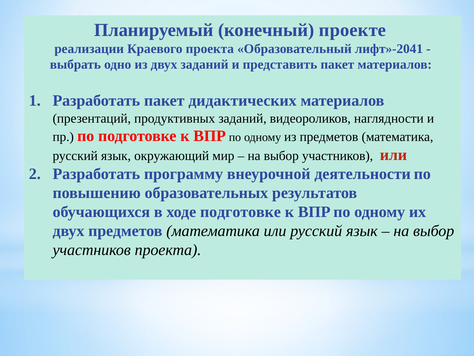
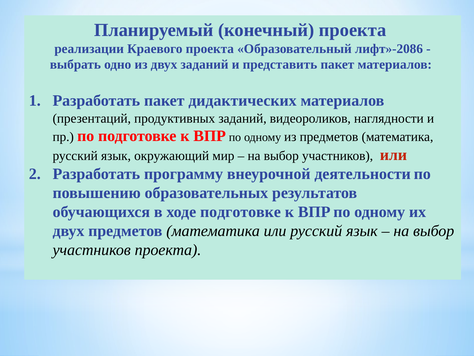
конечный проекте: проекте -> проекта
лифт»-2041: лифт»-2041 -> лифт»-2086
